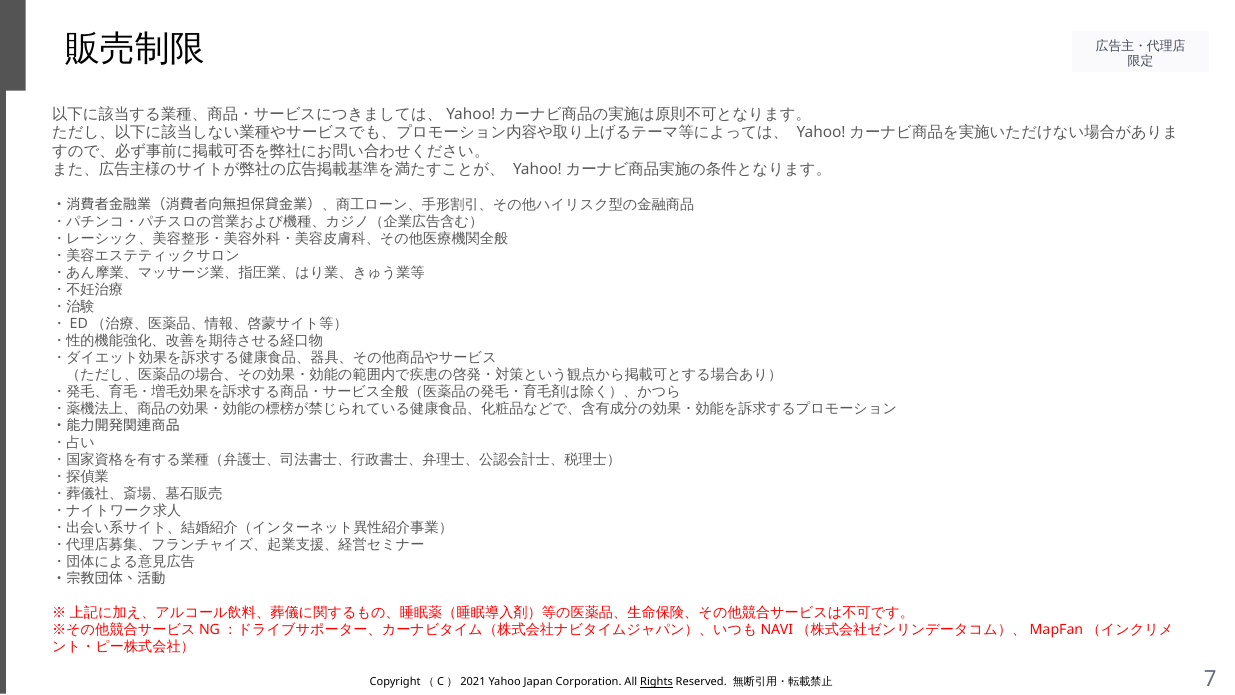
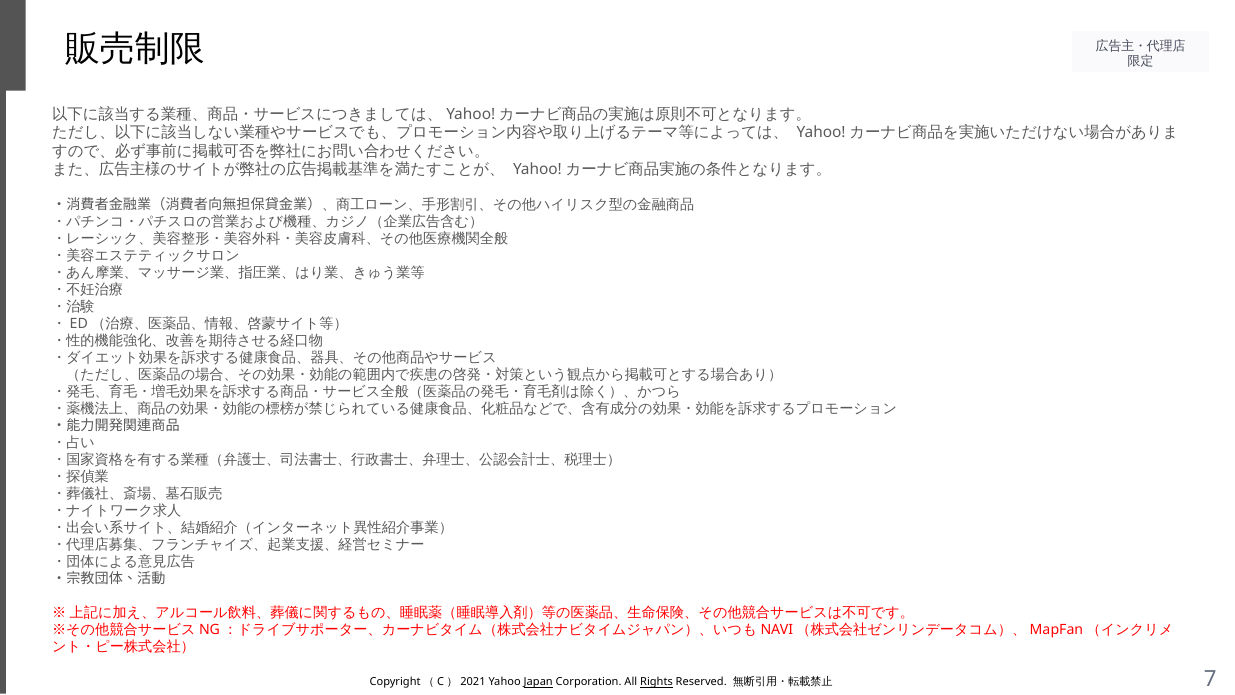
Japan underline: none -> present
